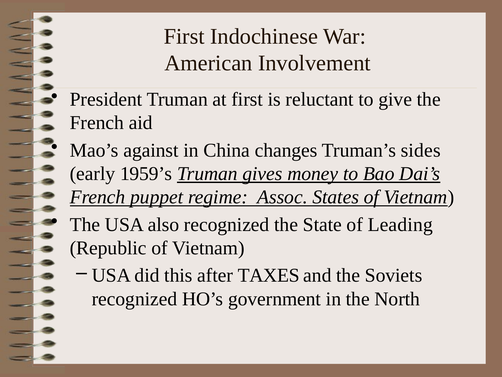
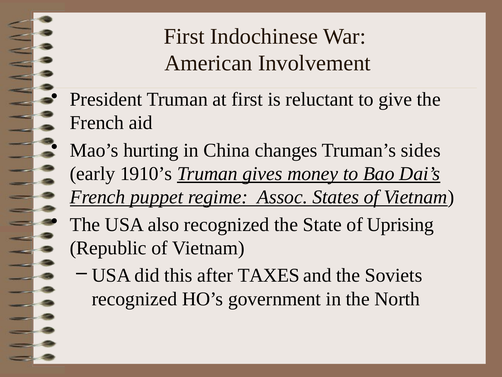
against: against -> hurting
1959’s: 1959’s -> 1910’s
Leading: Leading -> Uprising
